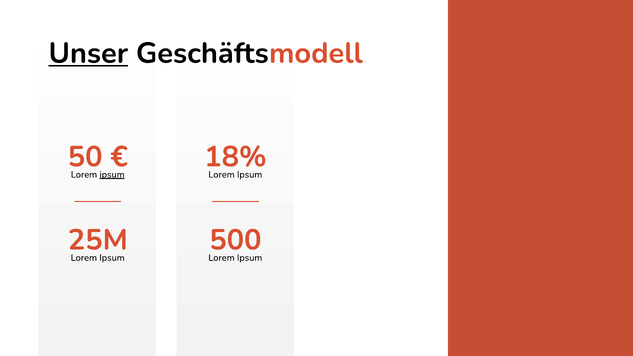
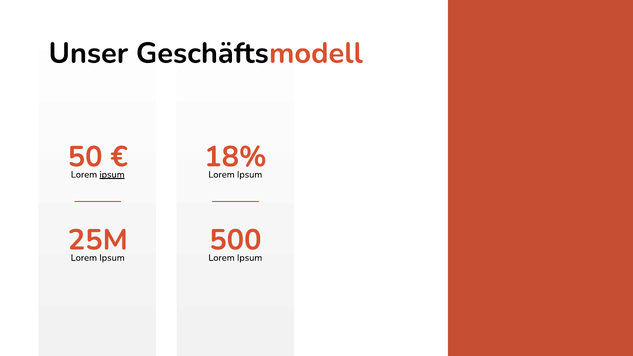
Unser underline: present -> none
